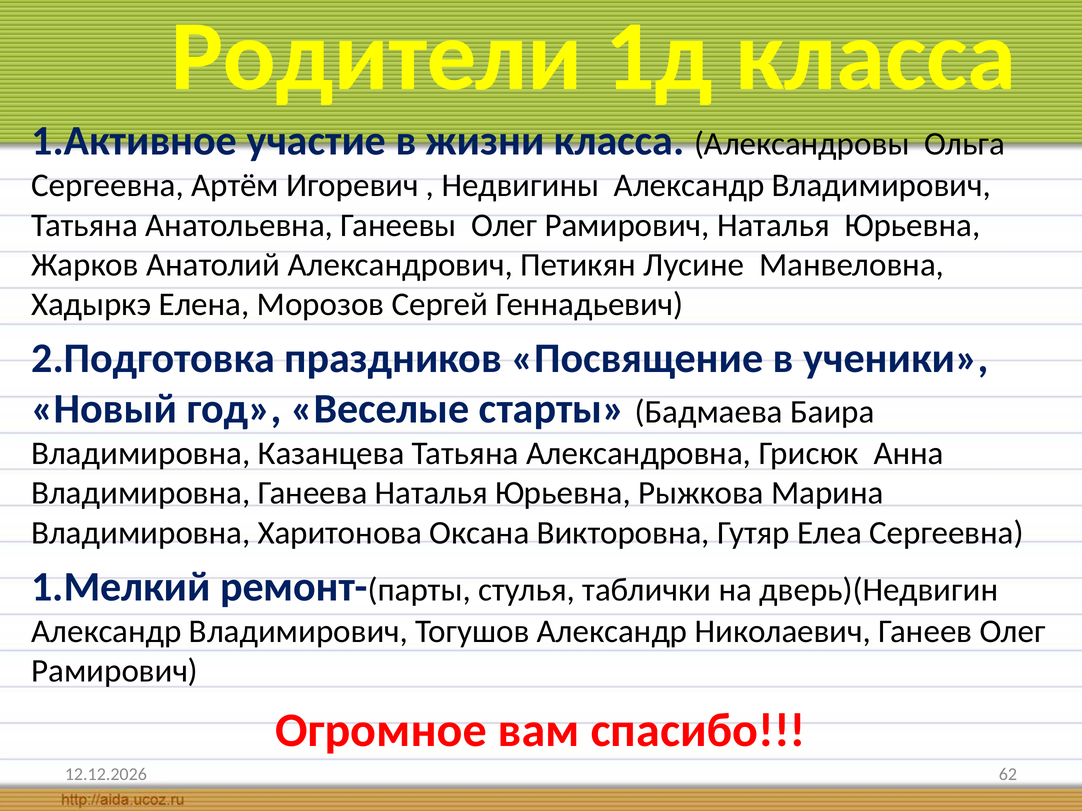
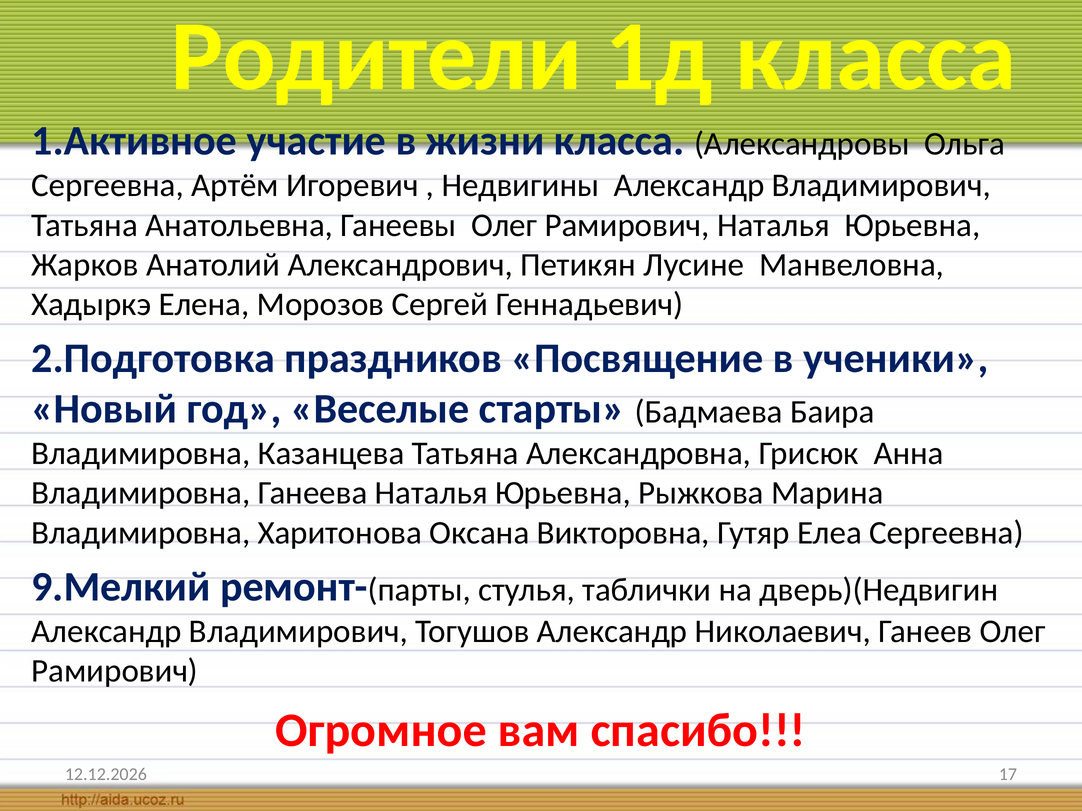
1.Мелкий: 1.Мелкий -> 9.Мелкий
62: 62 -> 17
